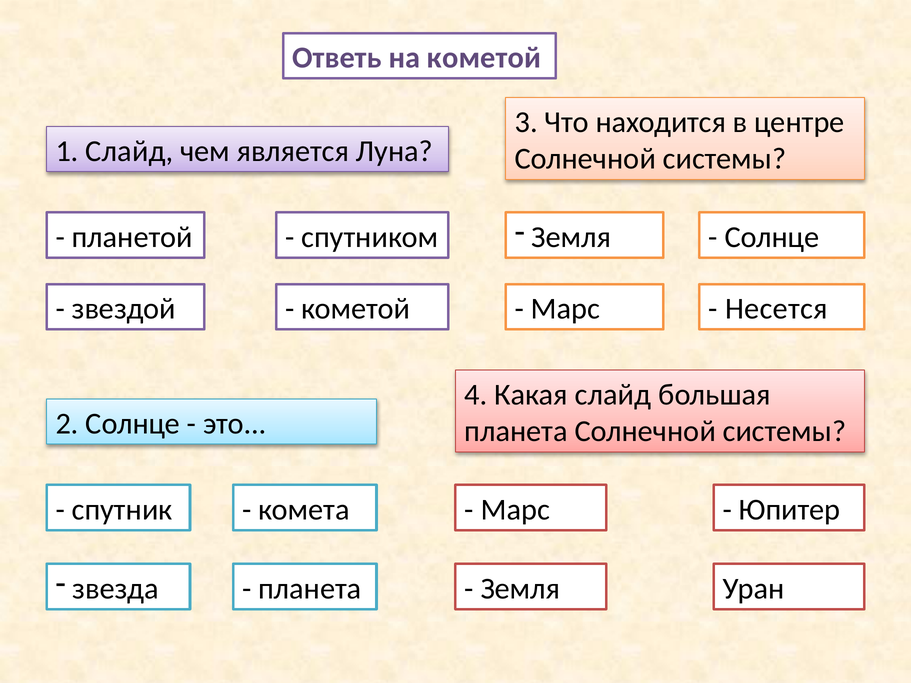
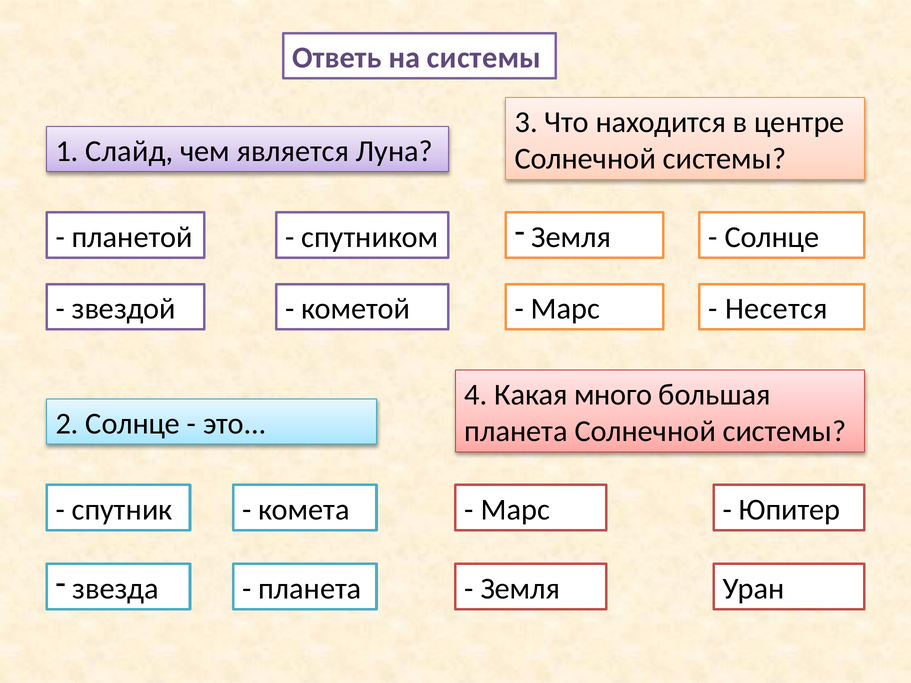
на кометой: кометой -> системы
Какая слайд: слайд -> много
